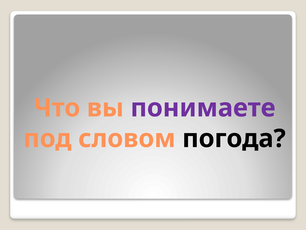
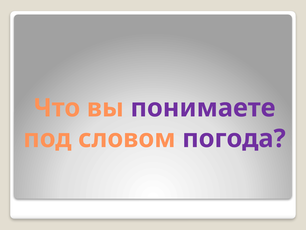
погода colour: black -> purple
